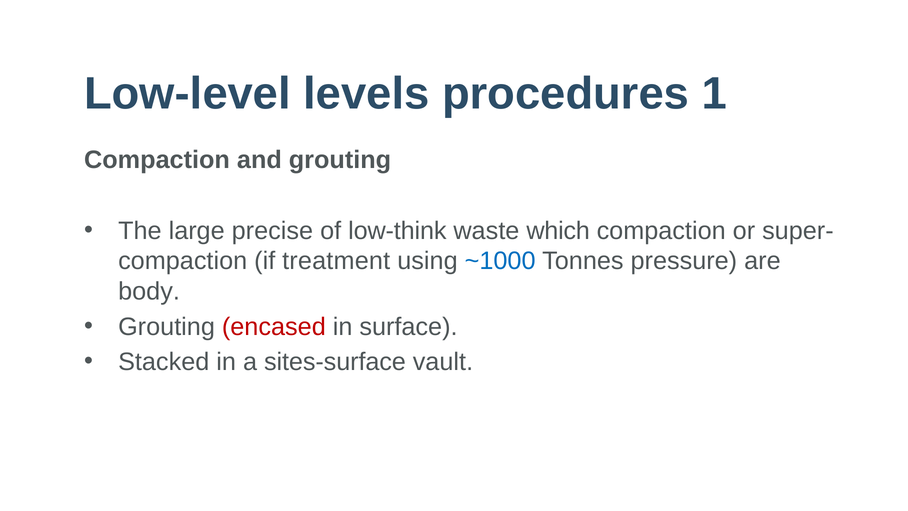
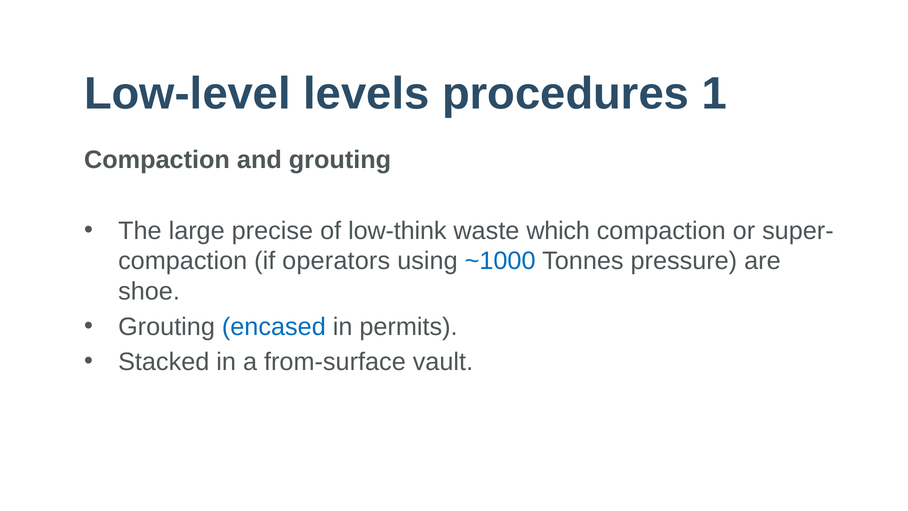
treatment: treatment -> operators
body: body -> shoe
encased colour: red -> blue
surface: surface -> permits
sites-surface: sites-surface -> from-surface
